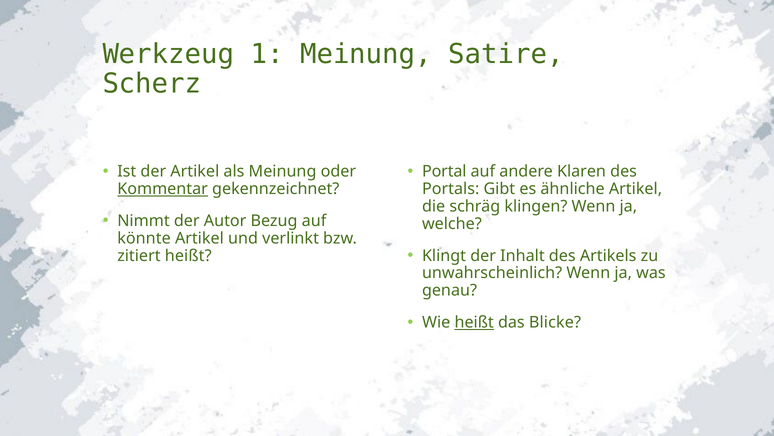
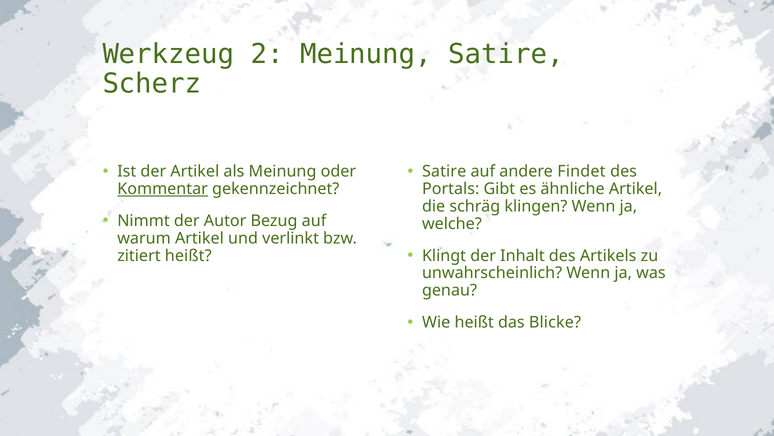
1: 1 -> 2
Portal at (444, 171): Portal -> Satire
Klaren: Klaren -> Findet
könnte: könnte -> warum
heißt at (474, 322) underline: present -> none
